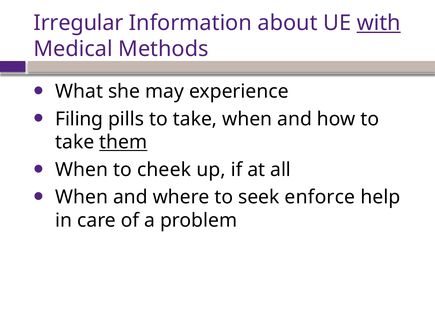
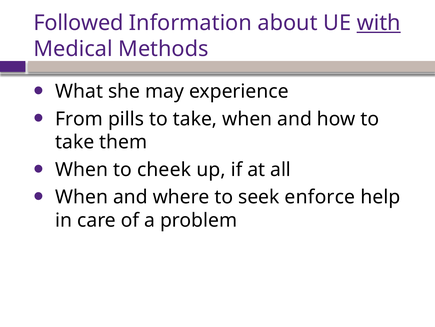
Irregular: Irregular -> Followed
Filing: Filing -> From
them underline: present -> none
